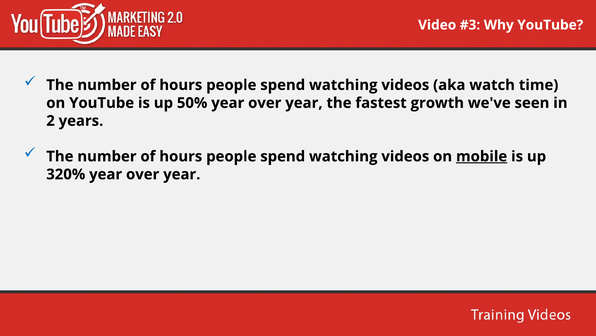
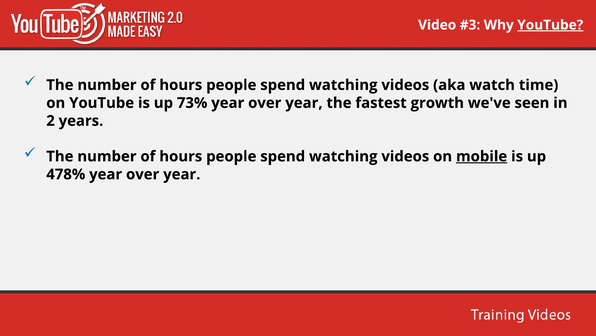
YouTube at (550, 25) underline: none -> present
50%: 50% -> 73%
320%: 320% -> 478%
